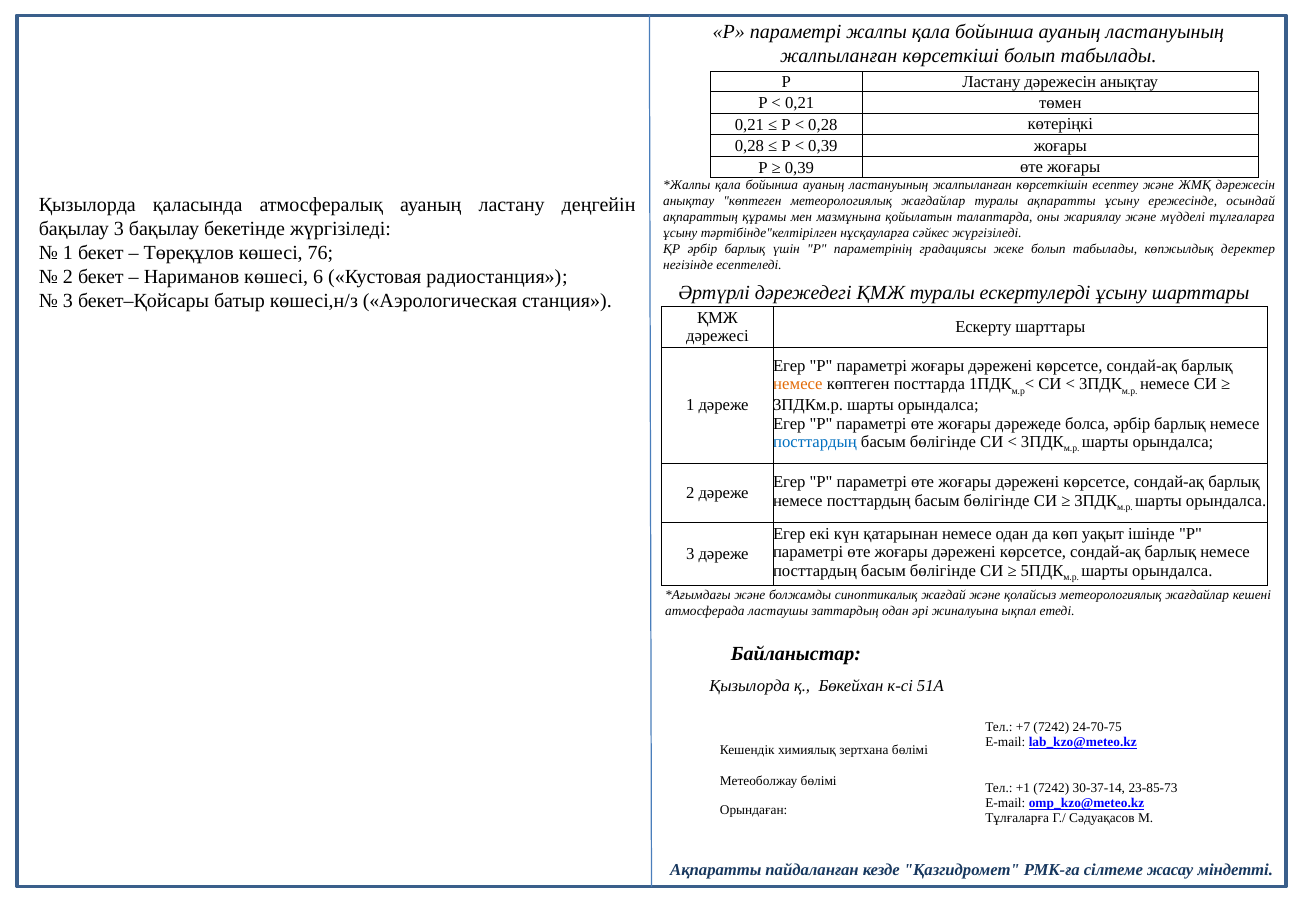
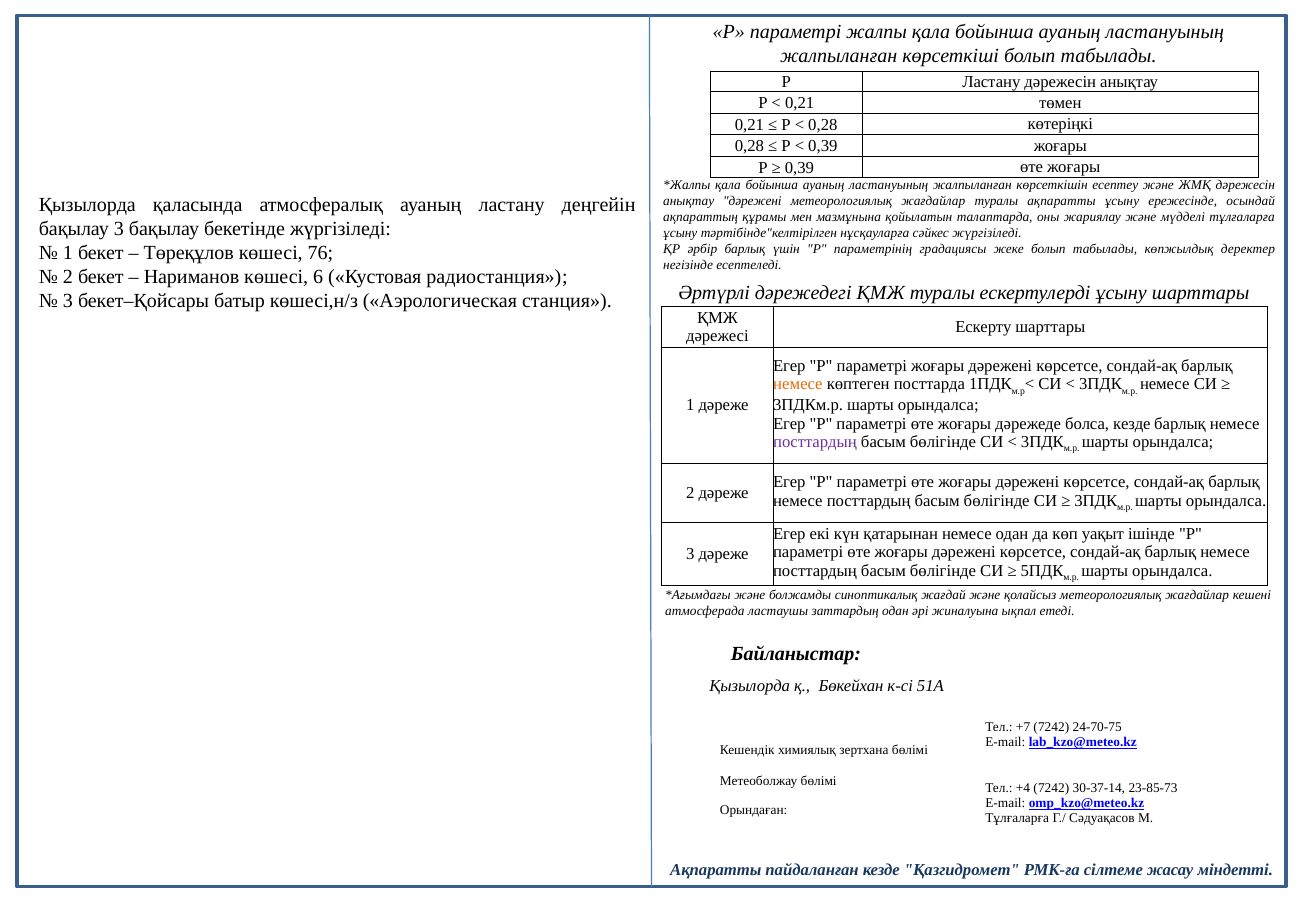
анықтау көптеген: көптеген -> дәрежені
болса әрбір: әрбір -> кезде
посттардың at (815, 442) colour: blue -> purple
+1: +1 -> +4
